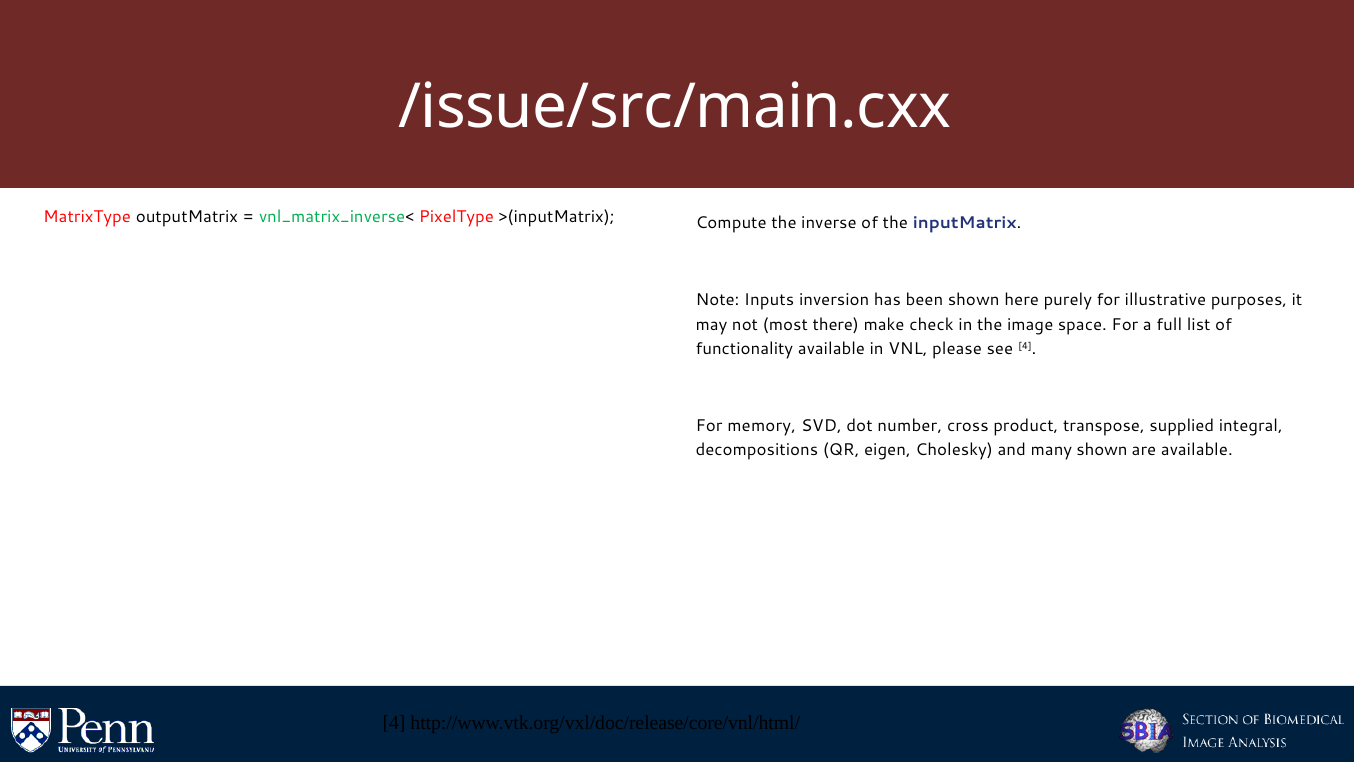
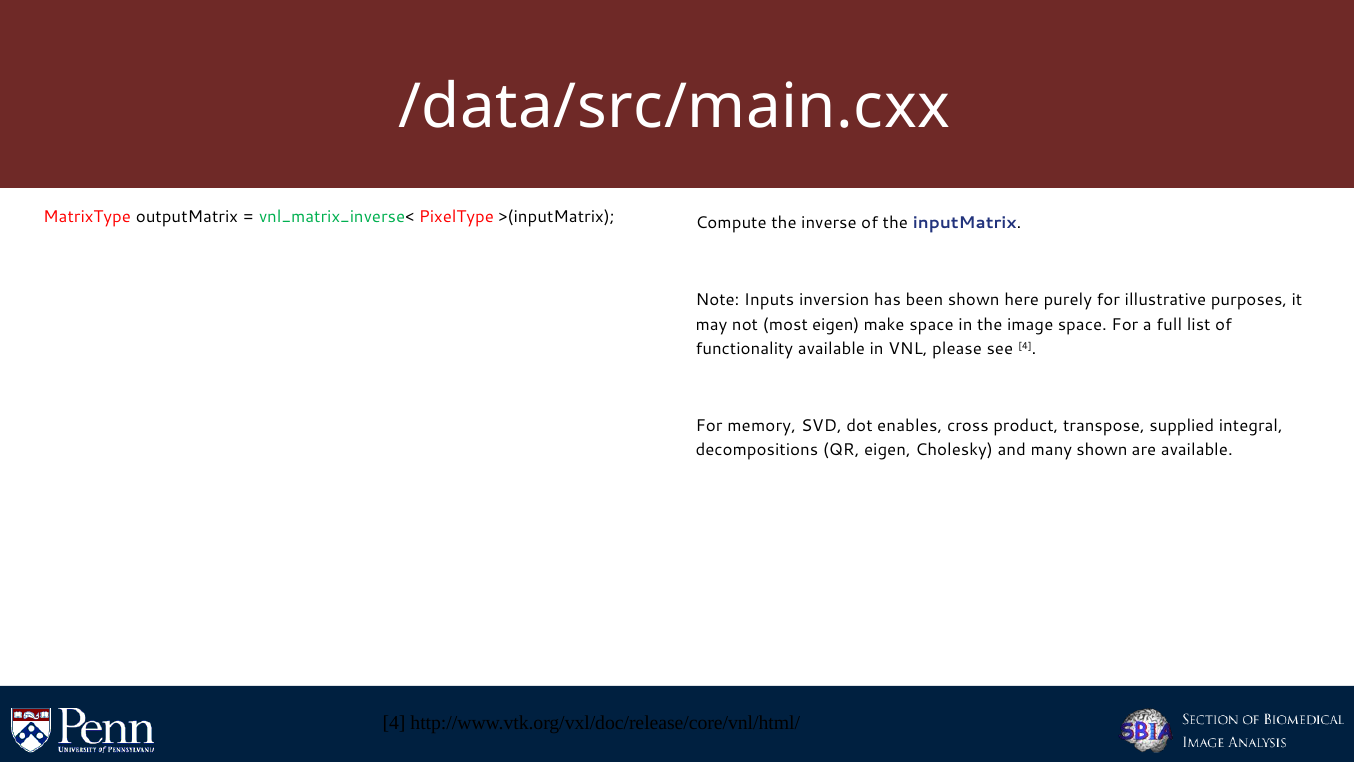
/issue/src/main.cxx: /issue/src/main.cxx -> /data/src/main.cxx
most there: there -> eigen
make check: check -> space
number: number -> enables
